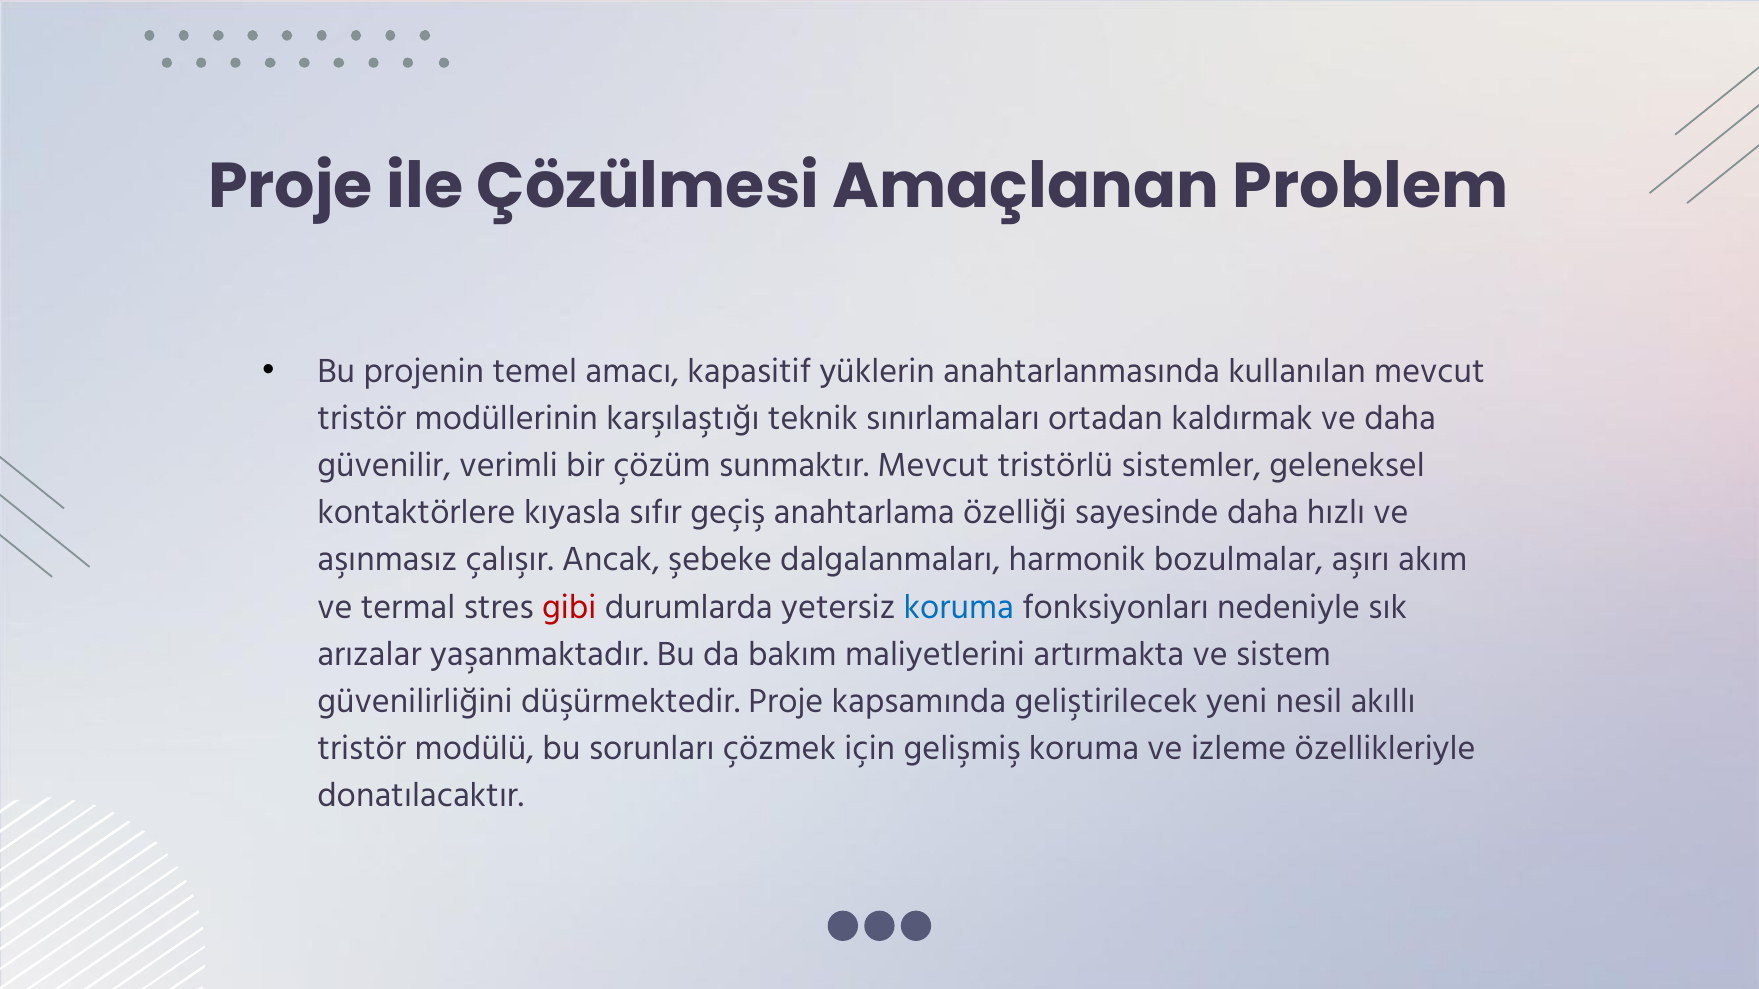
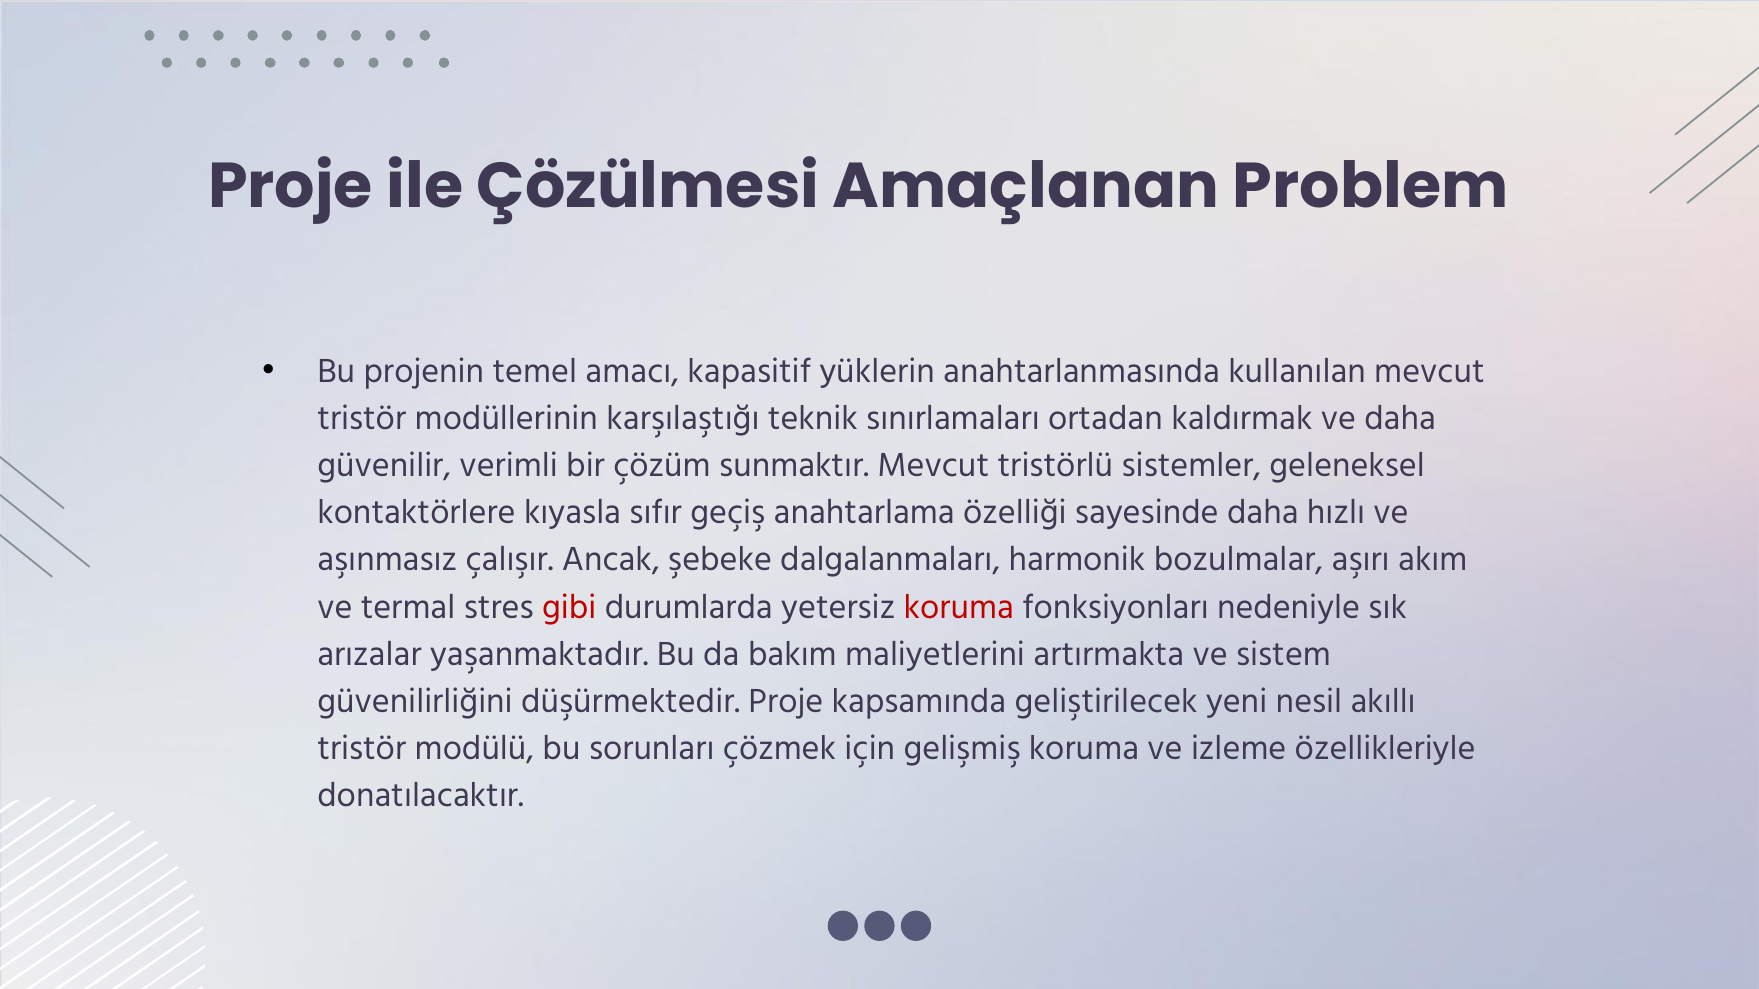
koruma at (959, 607) colour: blue -> red
